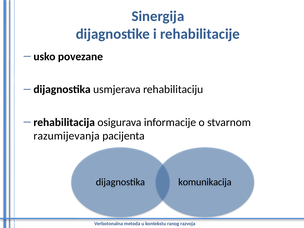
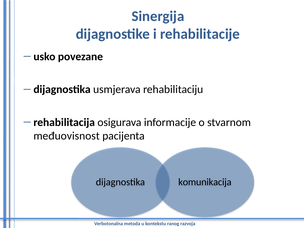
razumijevanja: razumijevanja -> međuovisnost
